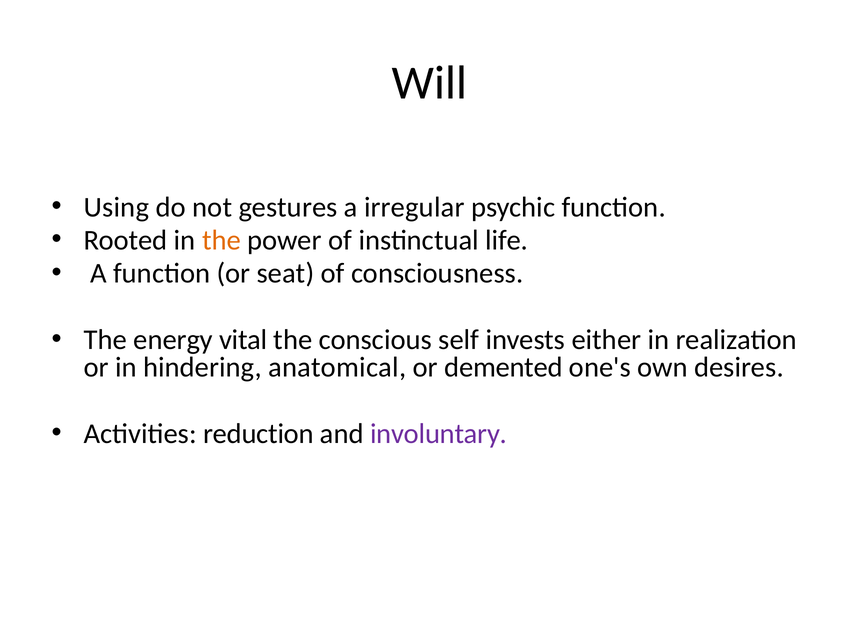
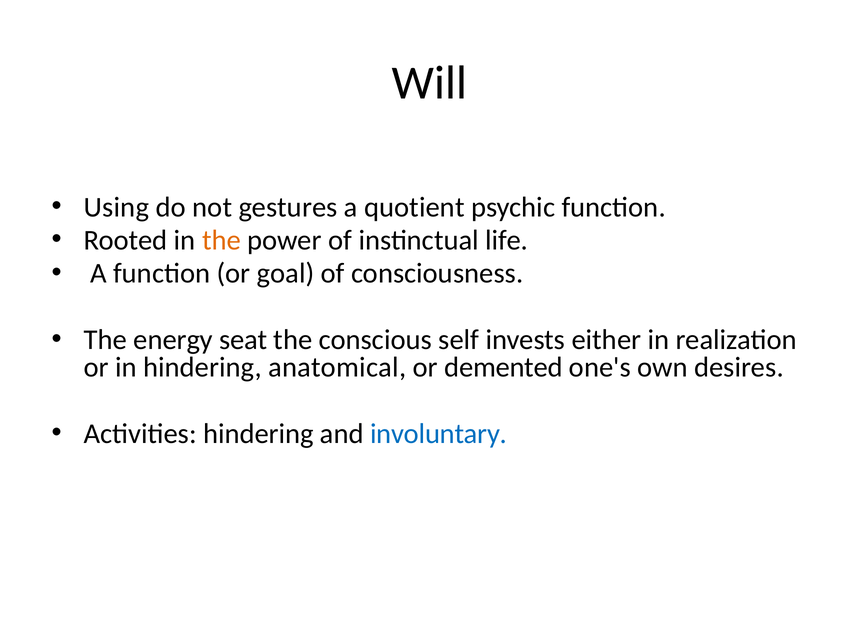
irregular: irregular -> quotient
seat: seat -> goal
vital: vital -> seat
Activities reduction: reduction -> hindering
involuntary colour: purple -> blue
